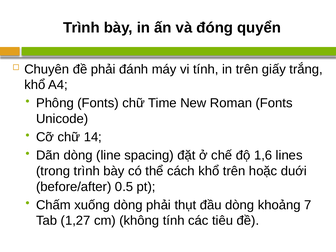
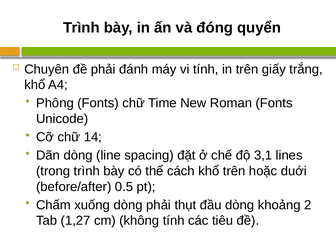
1,6: 1,6 -> 3,1
7: 7 -> 2
